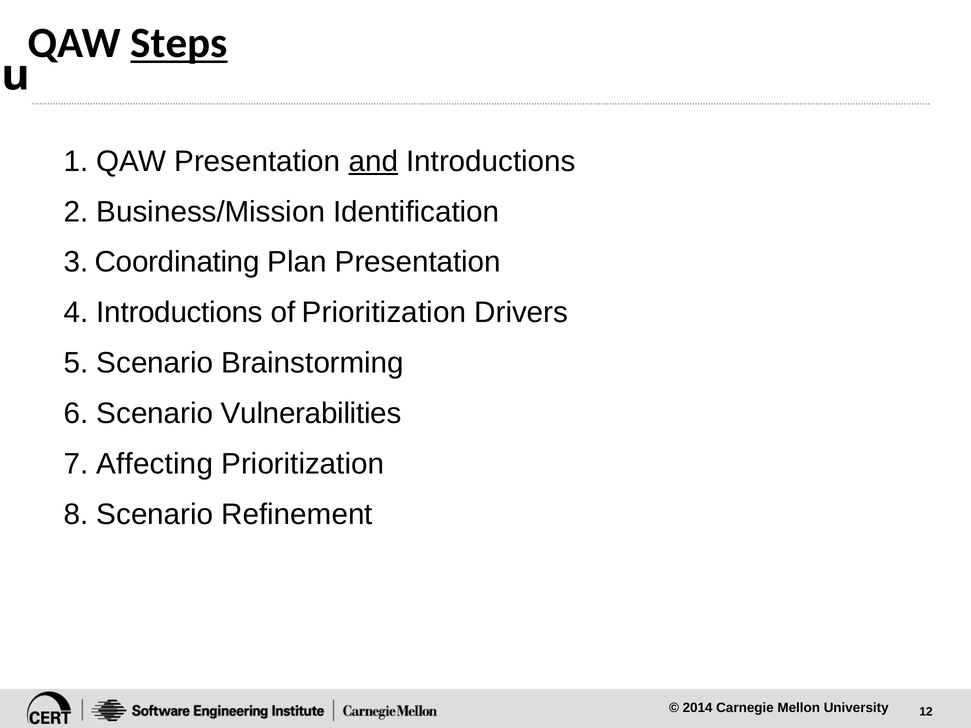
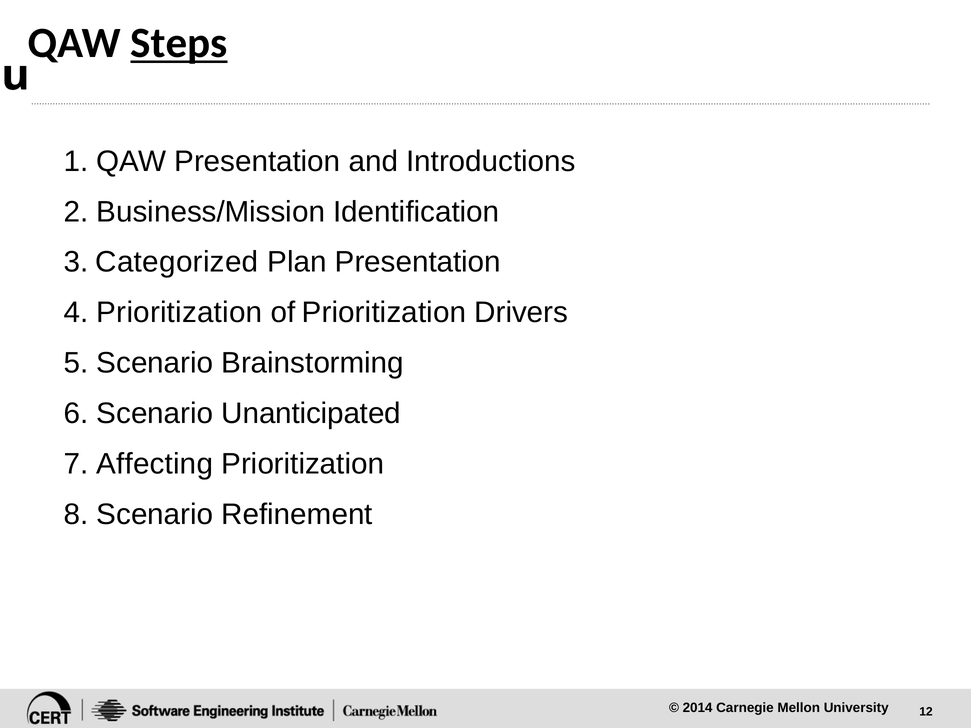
and underline: present -> none
Coordinating: Coordinating -> Categorized
4 Introductions: Introductions -> Prioritization
Vulnerabilities: Vulnerabilities -> Unanticipated
